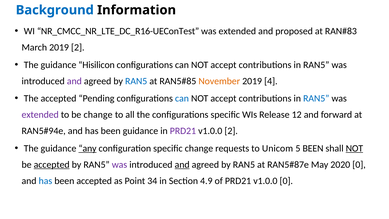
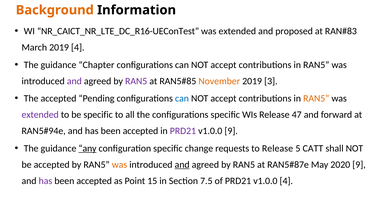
Background colour: blue -> orange
NR_CMCC_NR_LTE_DC_R16-UEConTest: NR_CMCC_NR_LTE_DC_R16-UEConTest -> NR_CAICT_NR_LTE_DC_R16-UEConTest
2019 2: 2 -> 4
Hisilicon: Hisilicon -> Chapter
RAN5 at (136, 81) colour: blue -> purple
4: 4 -> 3
RAN5 at (316, 98) colour: blue -> orange
be change: change -> specific
12: 12 -> 47
guidance at (140, 131): guidance -> accepted
v1.0.0 2: 2 -> 9
to Unicom: Unicom -> Release
5 BEEN: BEEN -> CATT
NOT at (354, 148) underline: present -> none
accepted at (52, 165) underline: present -> none
was at (119, 165) colour: purple -> orange
2020 0: 0 -> 9
has at (45, 181) colour: blue -> purple
34: 34 -> 15
4.9: 4.9 -> 7.5
v1.0.0 0: 0 -> 4
